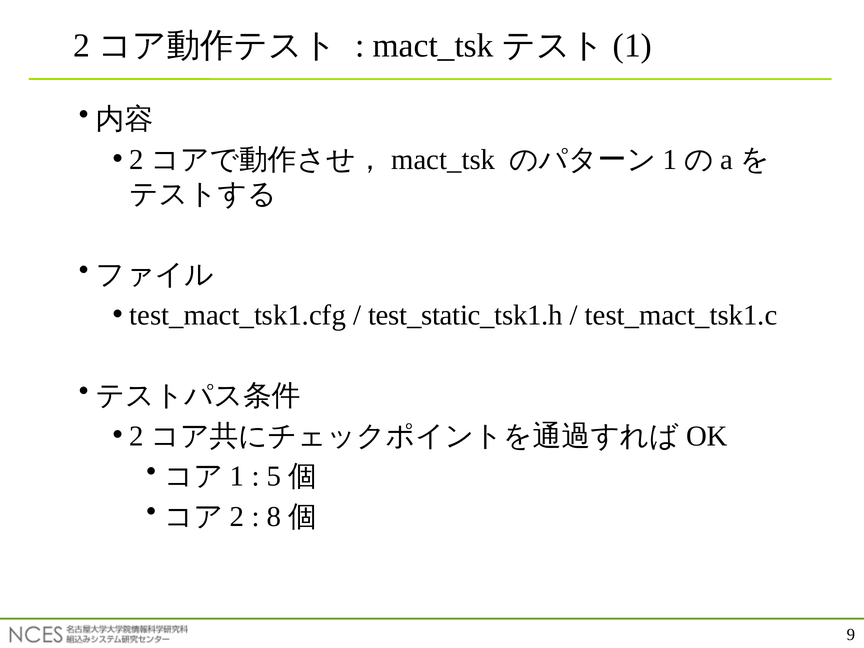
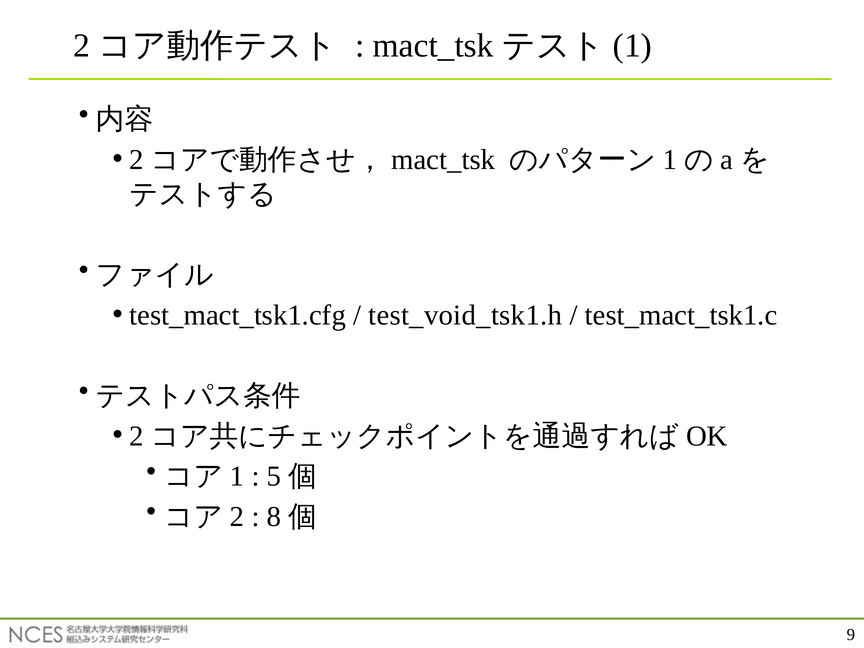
test_static_tsk1.h: test_static_tsk1.h -> test_void_tsk1.h
